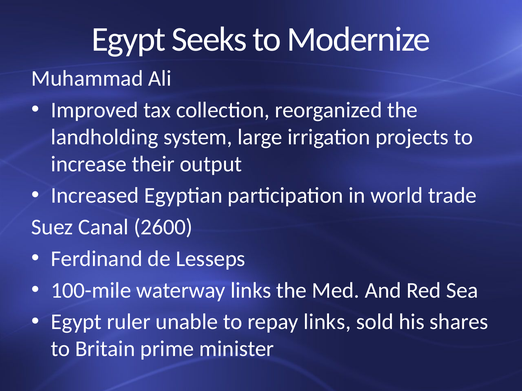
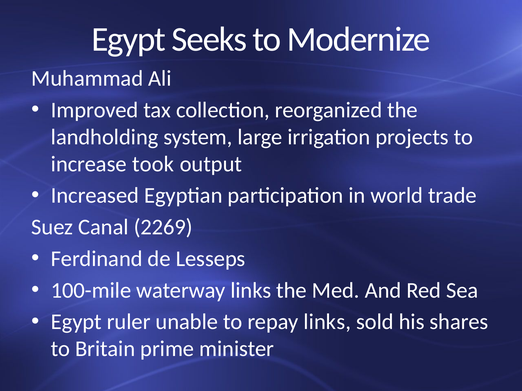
their: their -> took
2600: 2600 -> 2269
